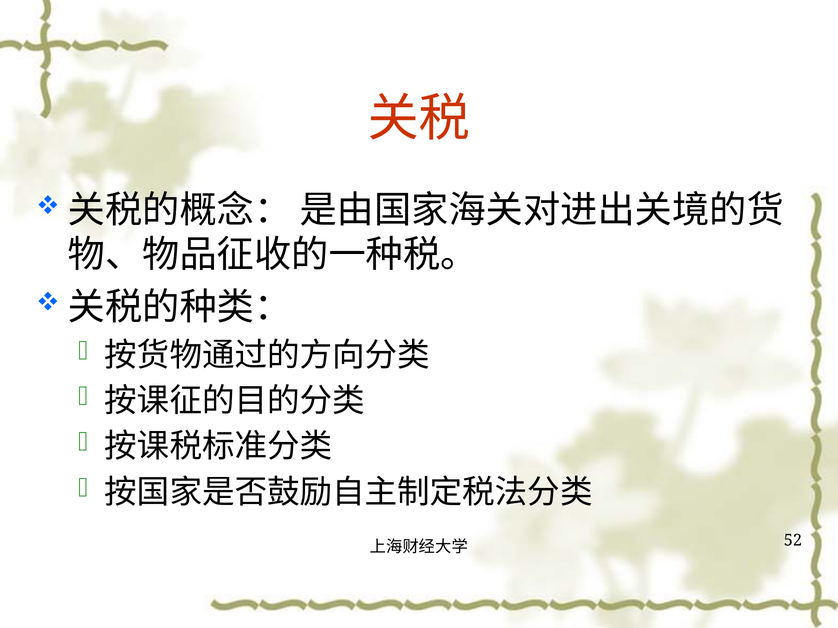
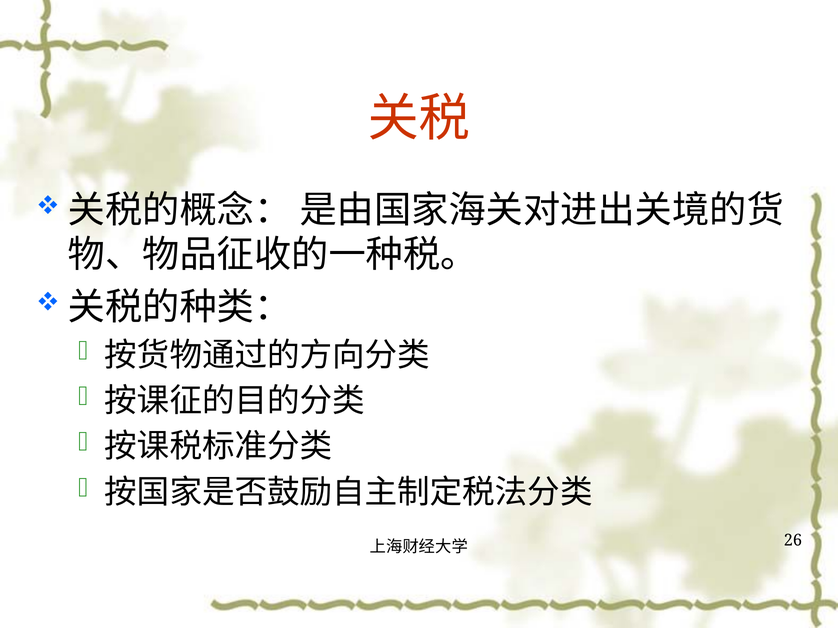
52: 52 -> 26
